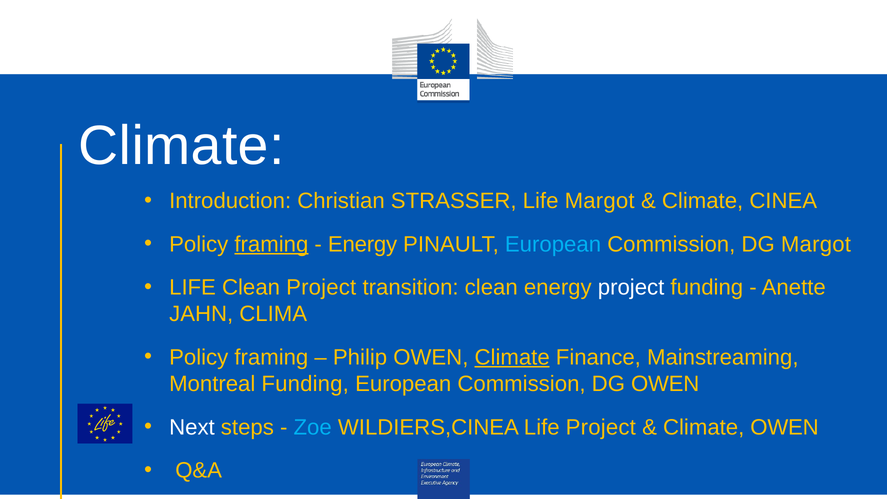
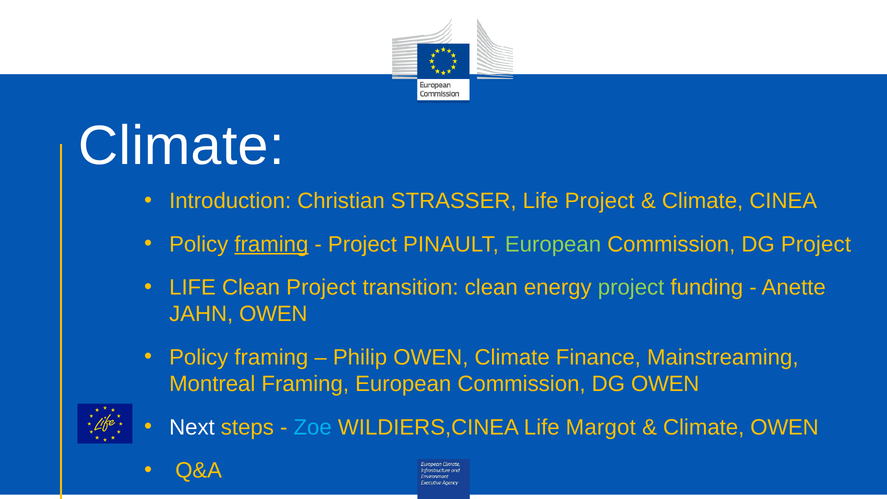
Life Margot: Margot -> Project
Energy at (363, 244): Energy -> Project
European at (553, 244) colour: light blue -> light green
DG Margot: Margot -> Project
project at (631, 287) colour: white -> light green
JAHN CLIMA: CLIMA -> OWEN
Climate at (512, 357) underline: present -> none
Montreal Funding: Funding -> Framing
Life Project: Project -> Margot
